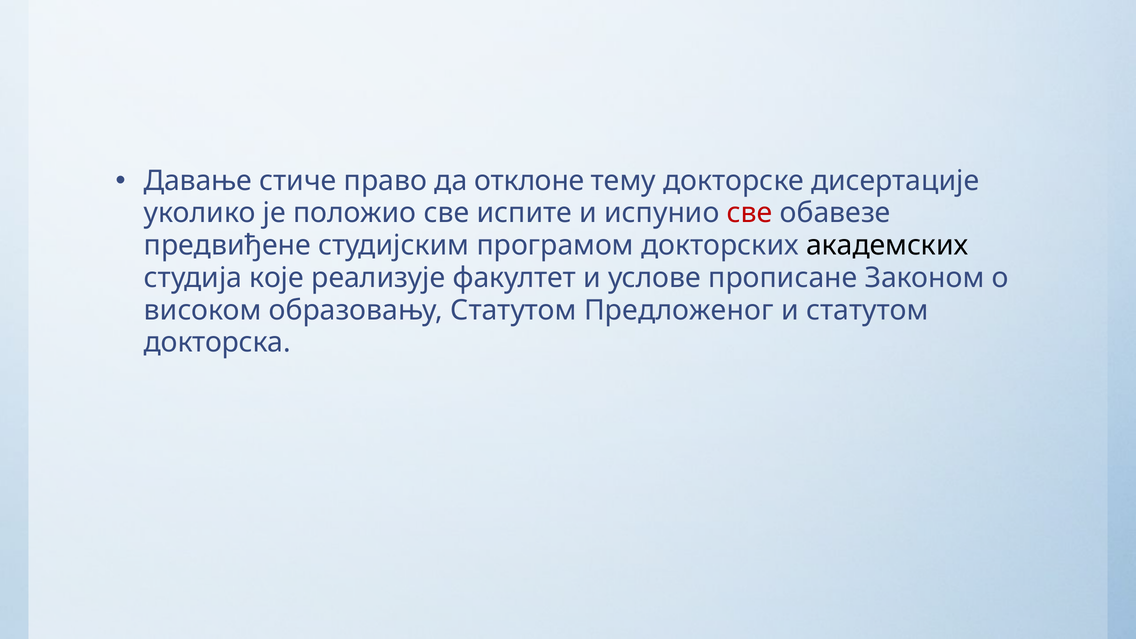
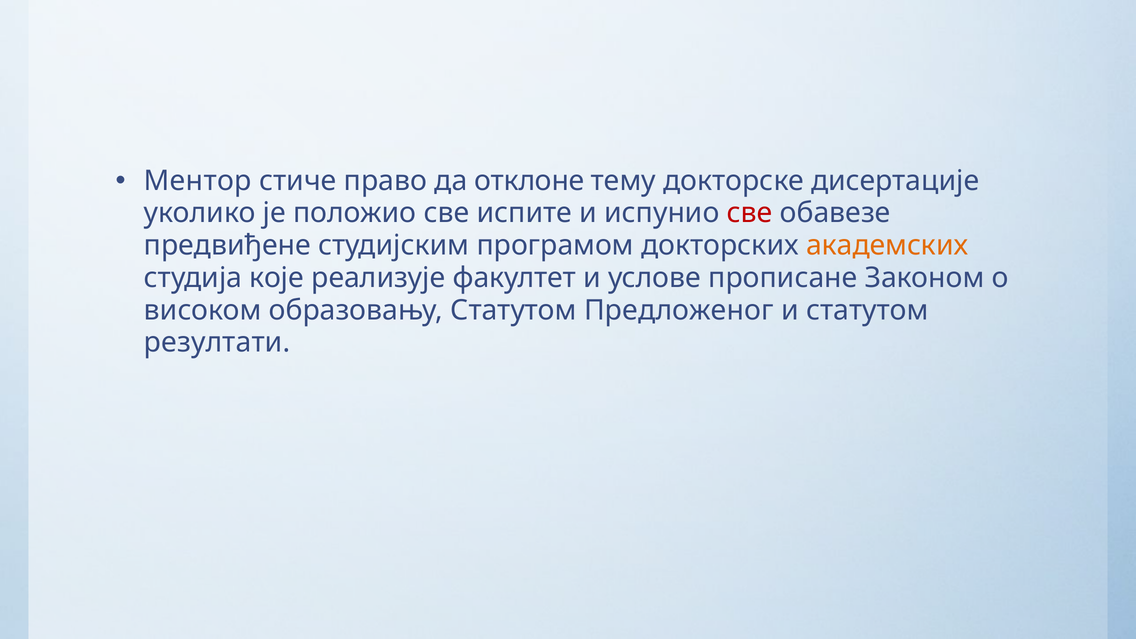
Давање: Давање -> Ментор
академских colour: black -> orange
докторска: докторска -> резултати
